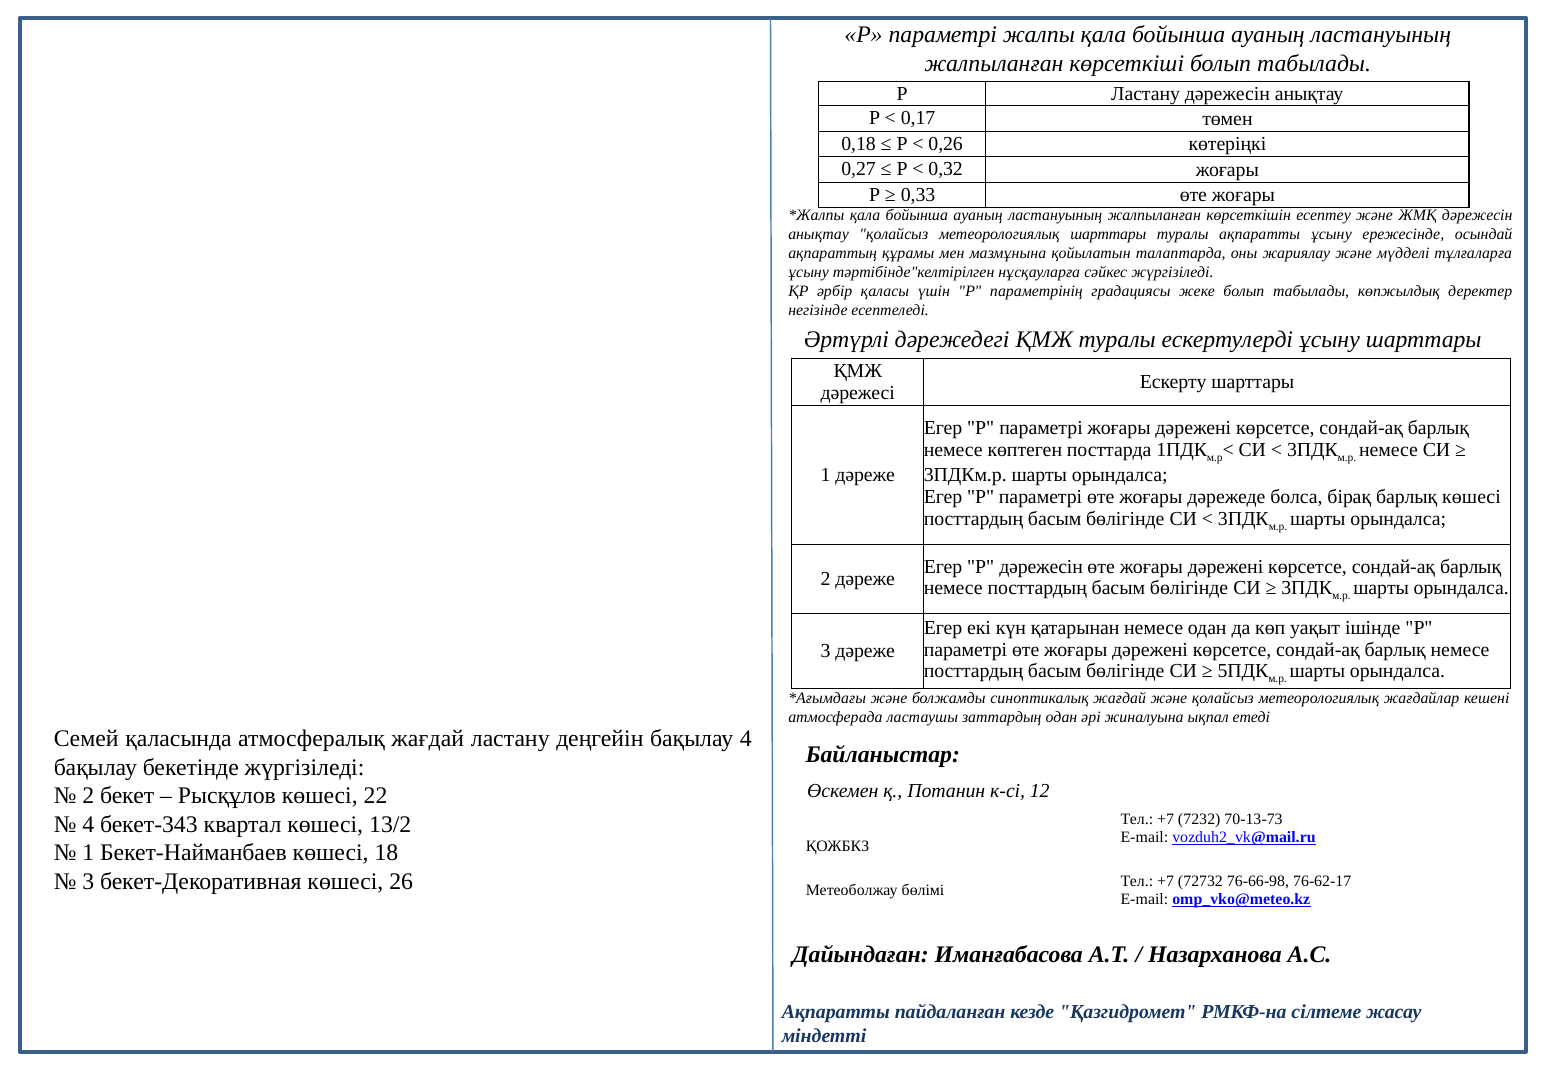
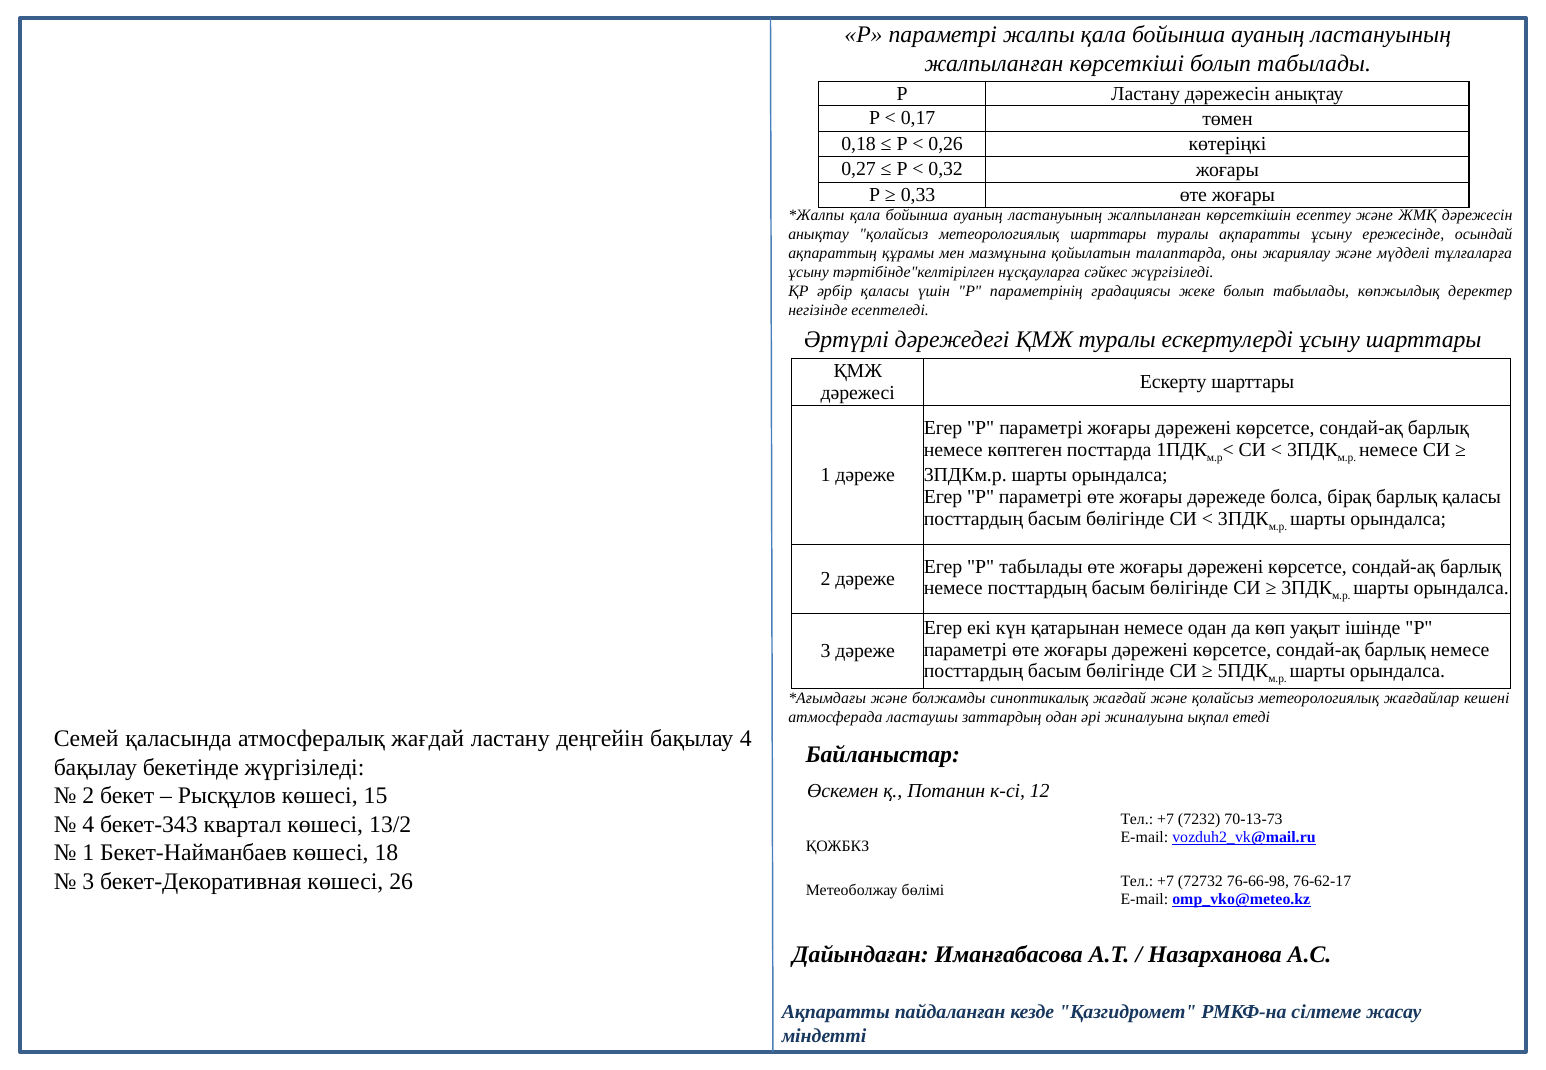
барлық көшесі: көшесі -> қаласы
Р дәрежесін: дәрежесін -> табылады
22: 22 -> 15
